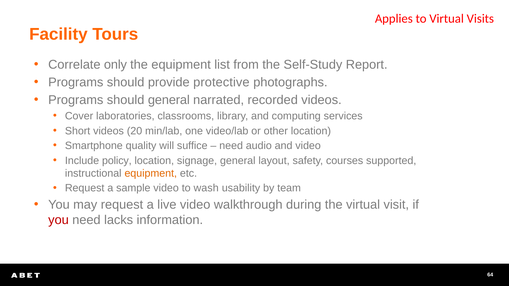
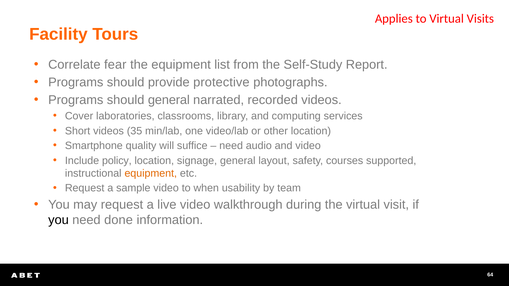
only: only -> fear
20: 20 -> 35
wash: wash -> when
you at (59, 220) colour: red -> black
lacks: lacks -> done
